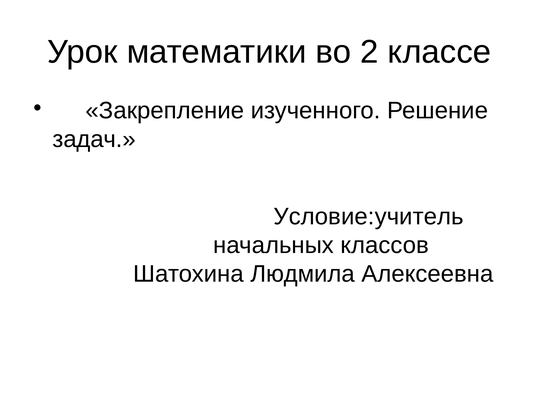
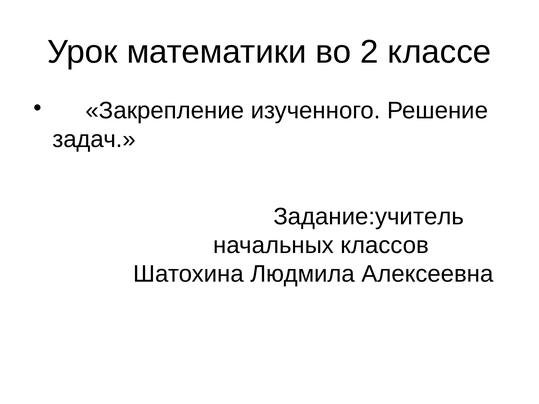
Условие:учитель: Условие:учитель -> Задание:учитель
